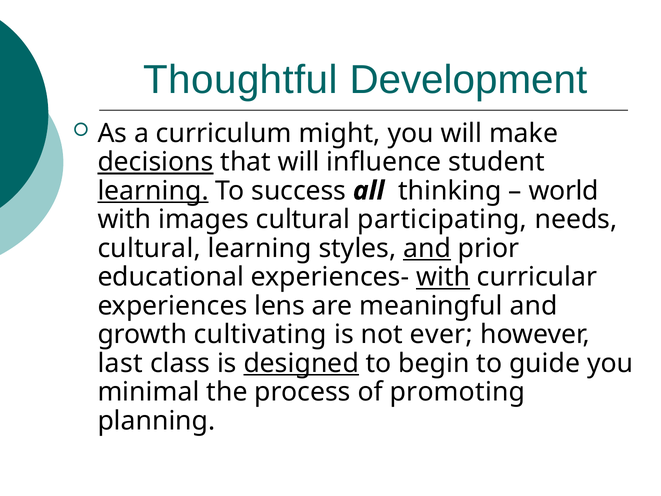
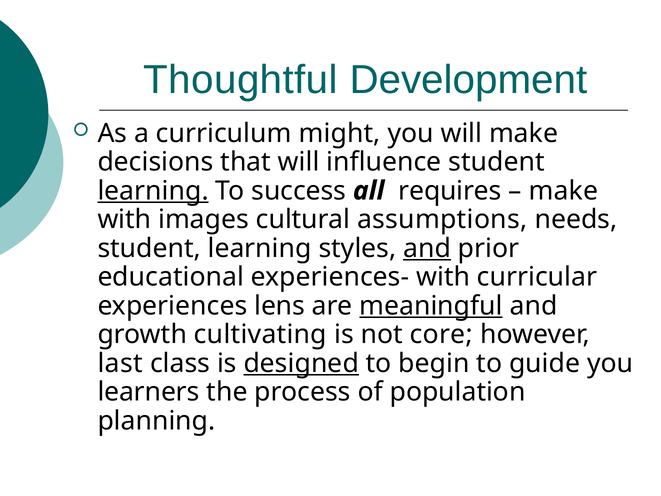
decisions underline: present -> none
thinking: thinking -> requires
world at (564, 191): world -> make
participating: participating -> assumptions
cultural at (149, 248): cultural -> student
with at (443, 277) underline: present -> none
meaningful underline: none -> present
ever: ever -> core
minimal: minimal -> learners
promoting: promoting -> population
